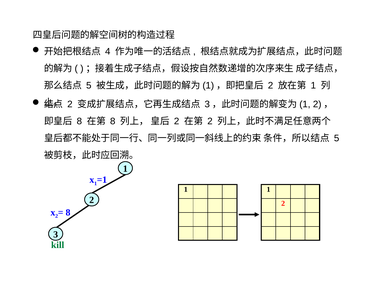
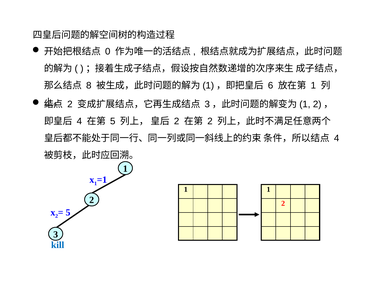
4: 4 -> 0
5 at (89, 85): 5 -> 8
2 at (271, 85): 2 -> 6
8 at (79, 121): 8 -> 4
8 at (113, 121): 8 -> 5
5 at (337, 138): 5 -> 4
8 at (68, 212): 8 -> 5
kill colour: green -> blue
